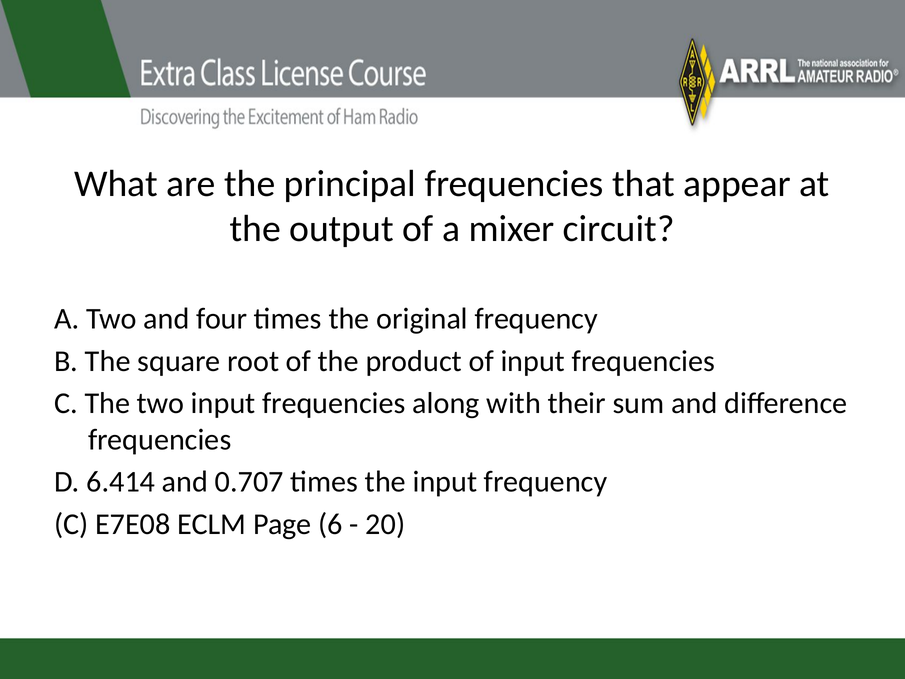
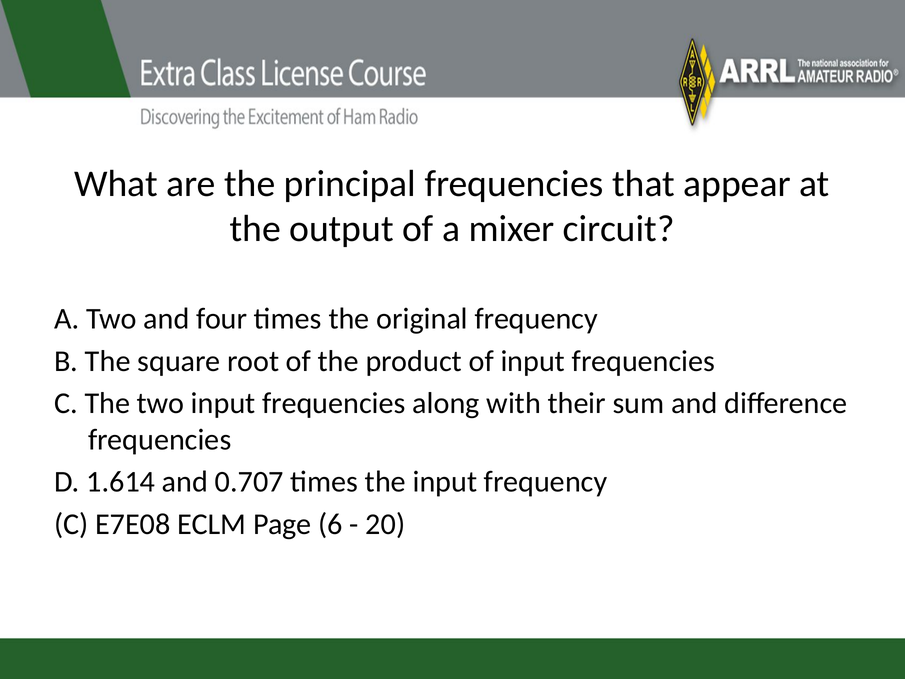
6.414: 6.414 -> 1.614
